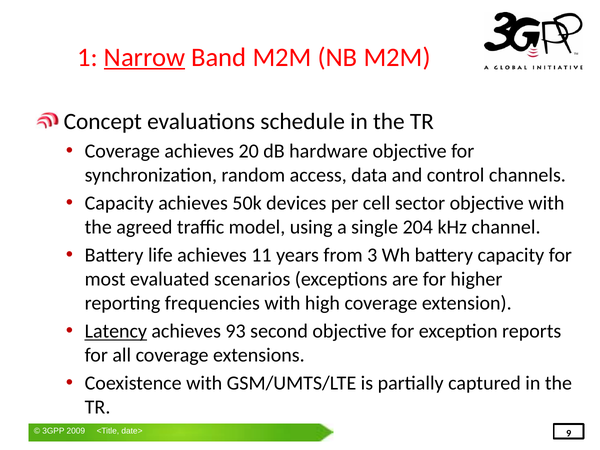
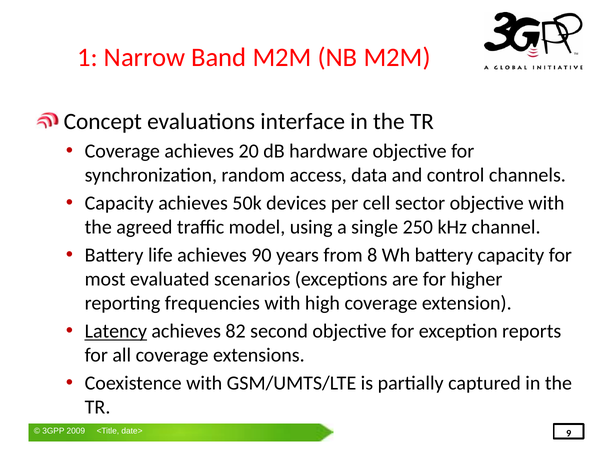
Narrow underline: present -> none
schedule: schedule -> interface
204: 204 -> 250
11: 11 -> 90
3: 3 -> 8
93: 93 -> 82
